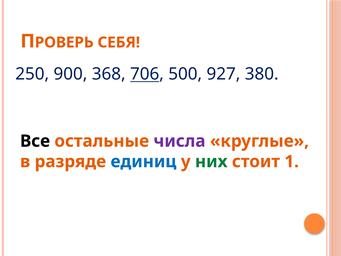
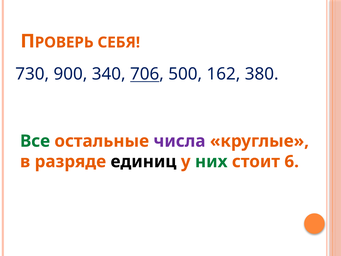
250: 250 -> 730
368: 368 -> 340
927: 927 -> 162
Все colour: black -> green
единиц colour: blue -> black
1: 1 -> 6
